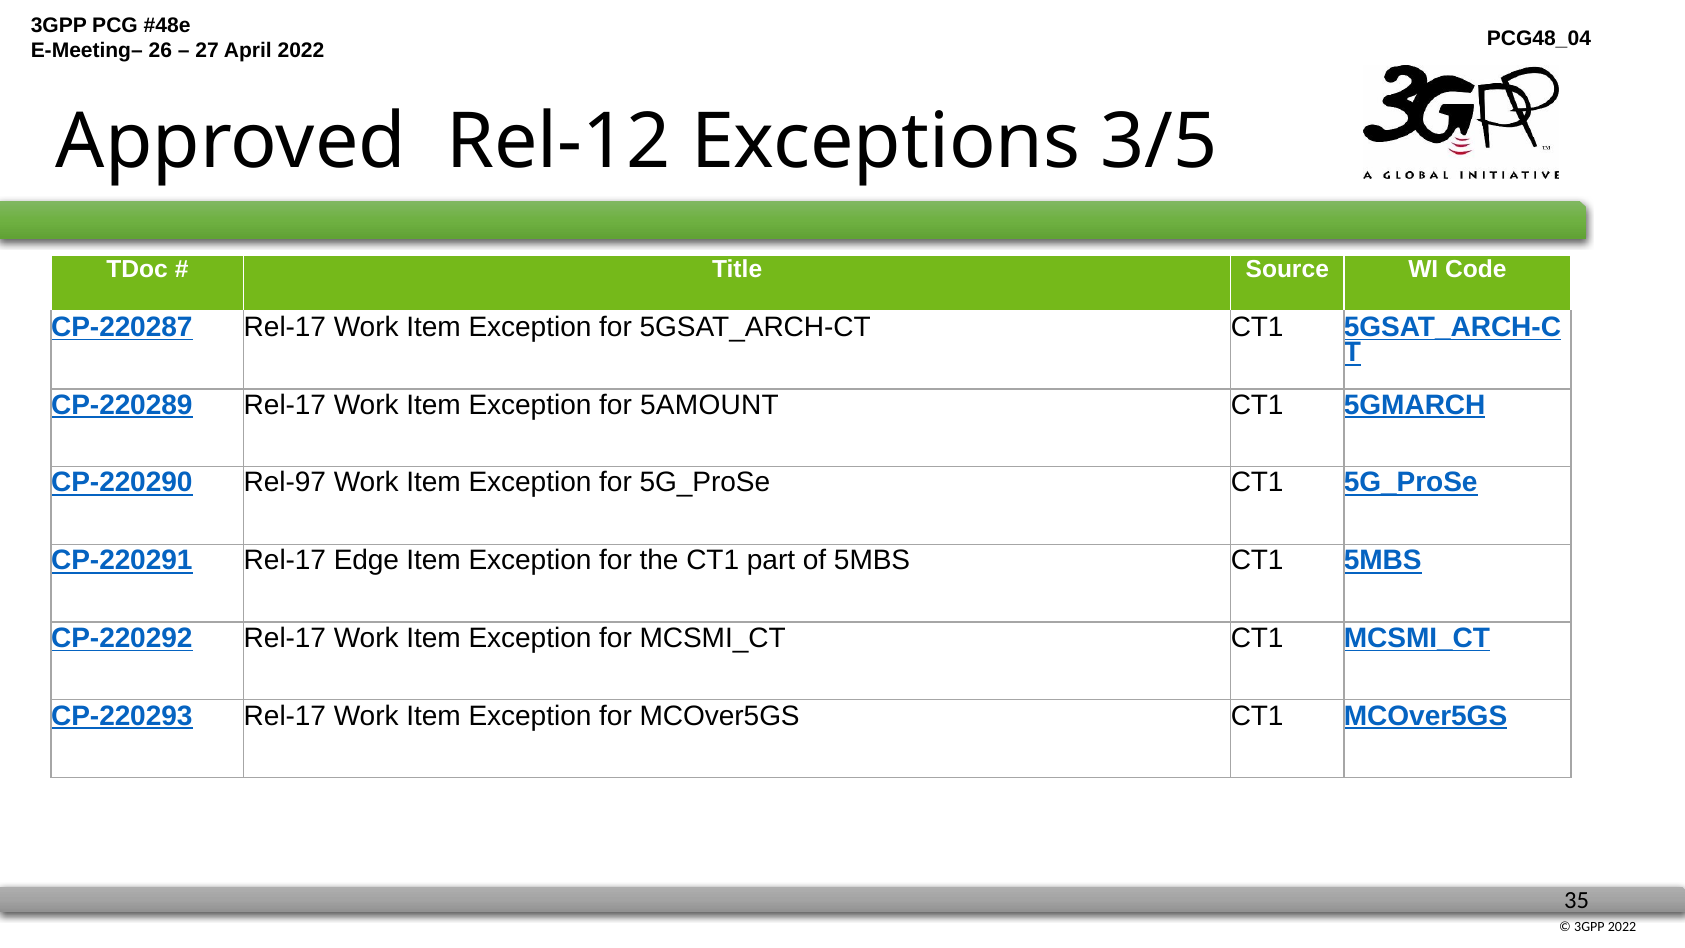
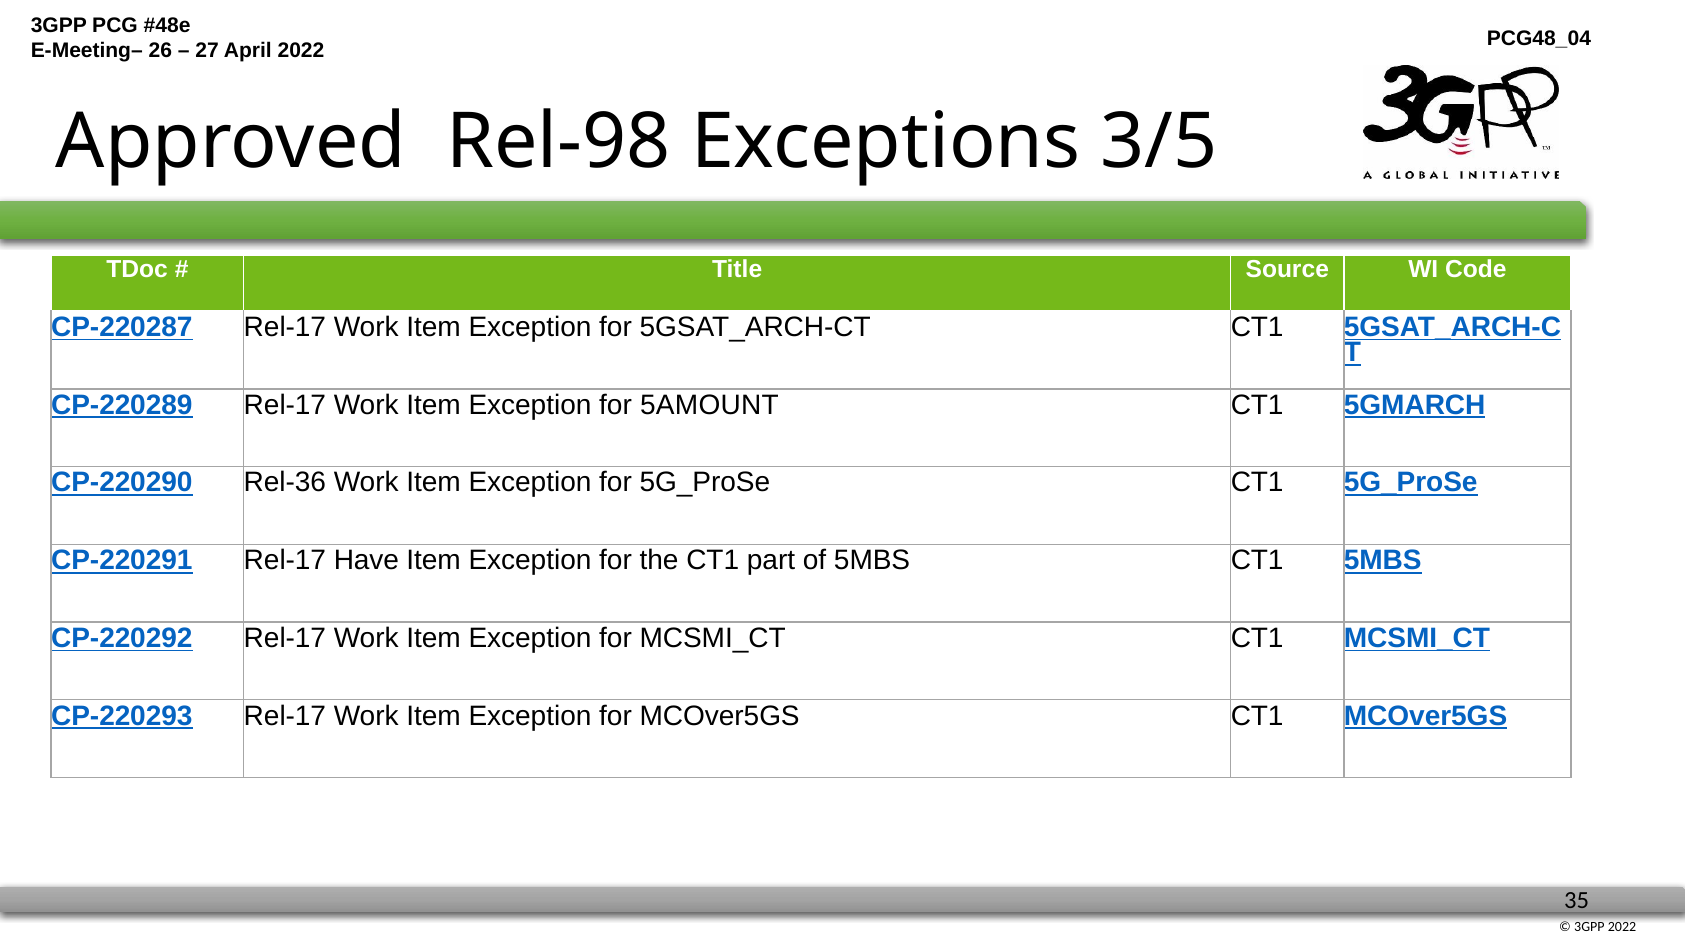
Rel-12: Rel-12 -> Rel-98
Rel-97: Rel-97 -> Rel-36
Edge: Edge -> Have
